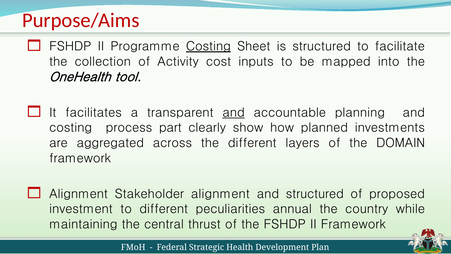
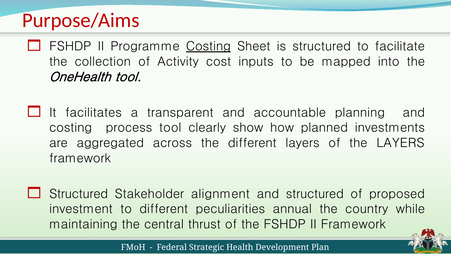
and at (234, 112) underline: present -> none
process part: part -> tool
the DOMAIN: DOMAIN -> LAYERS
Alignment at (79, 194): Alignment -> Structured
